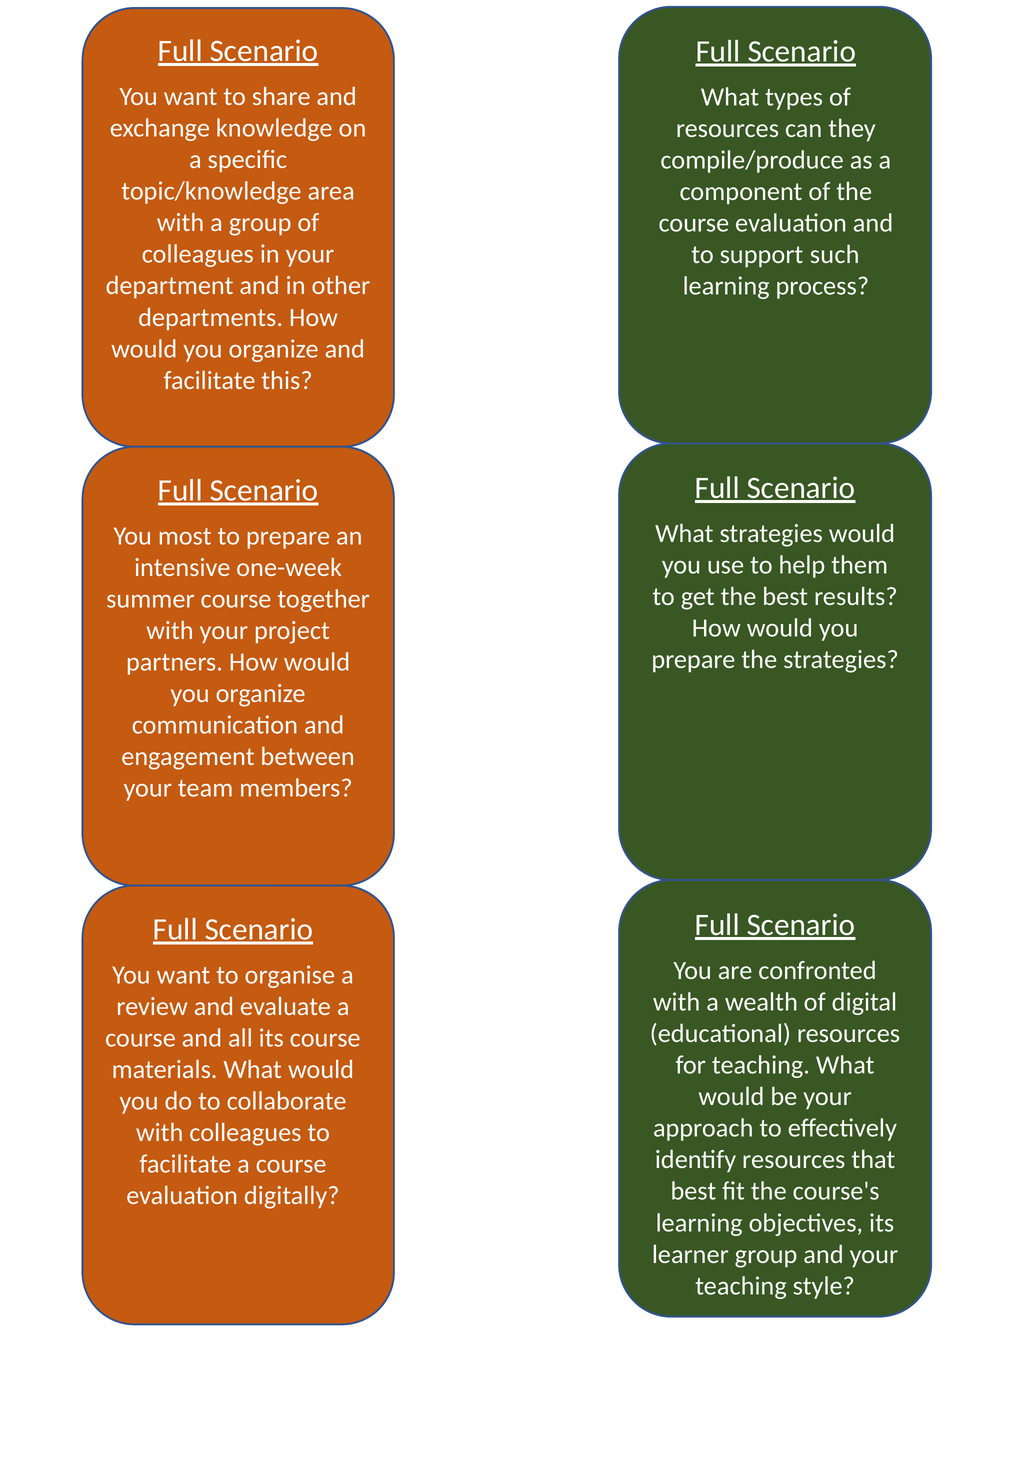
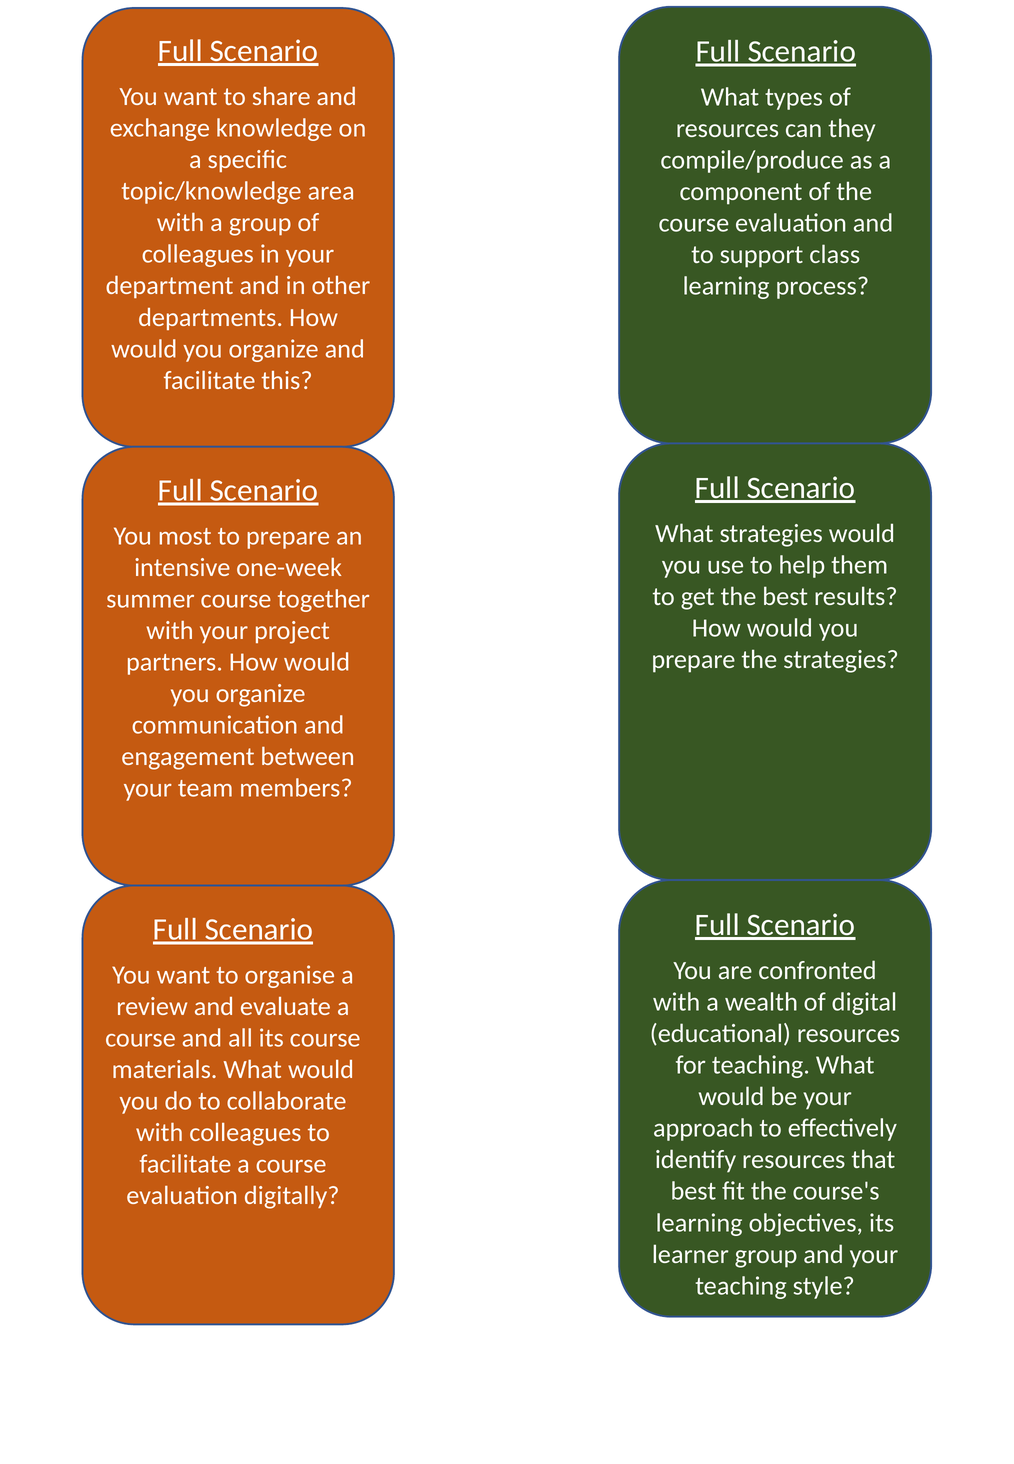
such: such -> class
